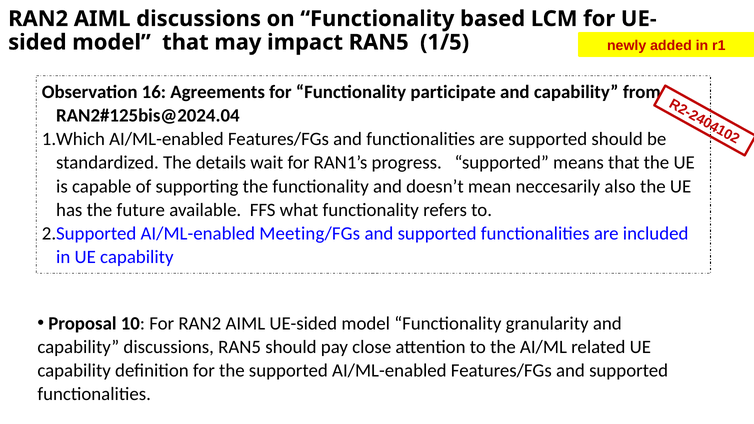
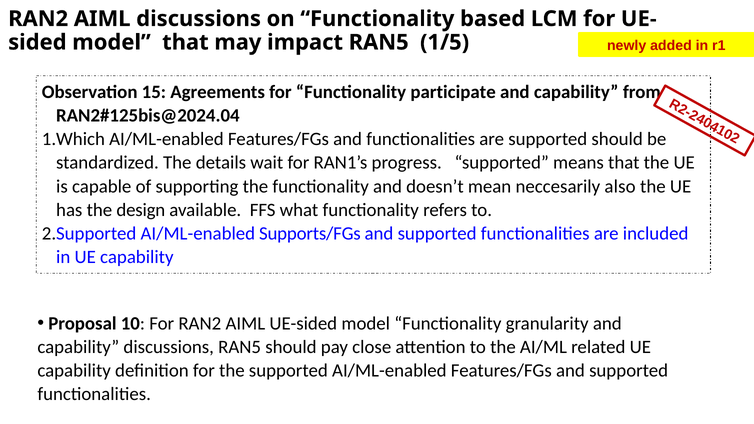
16: 16 -> 15
future: future -> design
Meeting/FGs: Meeting/FGs -> Supports/FGs
